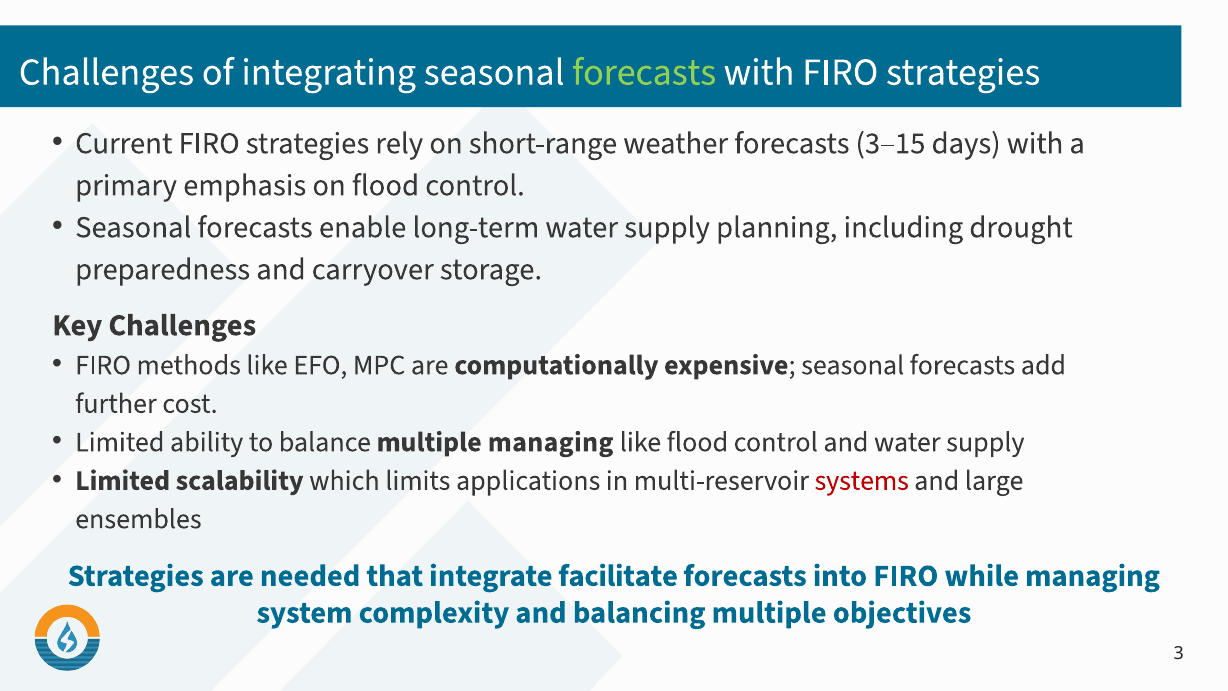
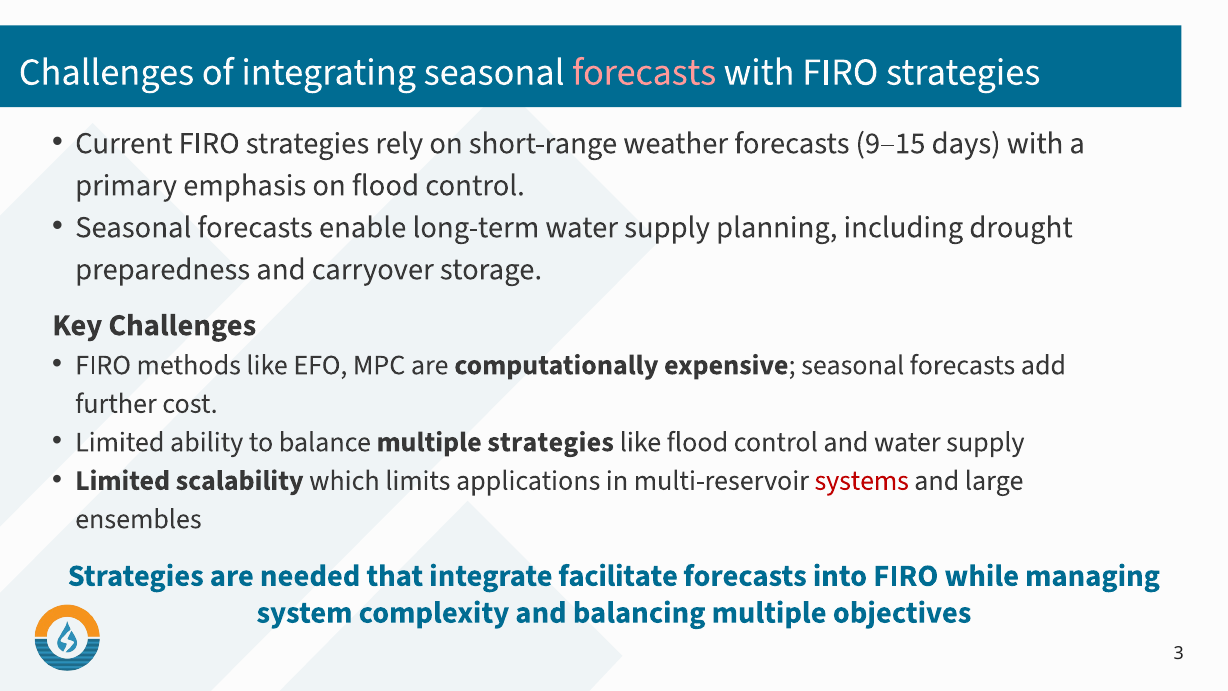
forecasts at (644, 72) colour: light green -> pink
3–15: 3–15 -> 9–15
multiple managing: managing -> strategies
